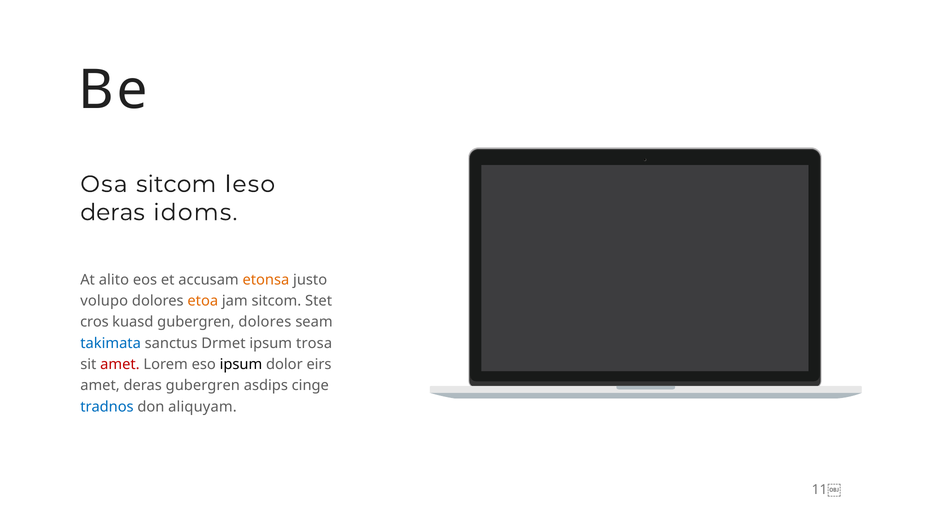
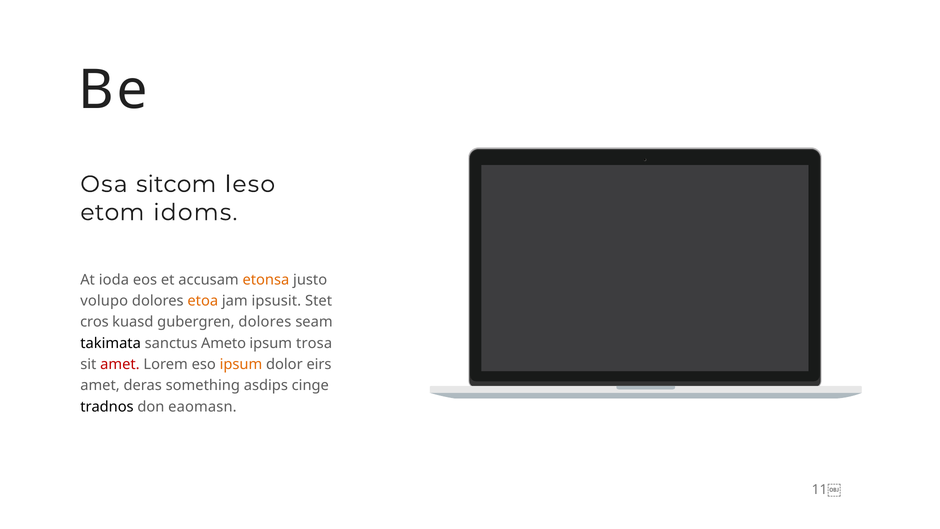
deras at (113, 212): deras -> etom
alito: alito -> ioda
jam sitcom: sitcom -> ipsusit
takimata colour: blue -> black
Drmet: Drmet -> Ameto
ipsum at (241, 364) colour: black -> orange
deras gubergren: gubergren -> something
tradnos colour: blue -> black
aliquyam: aliquyam -> eaomasn
